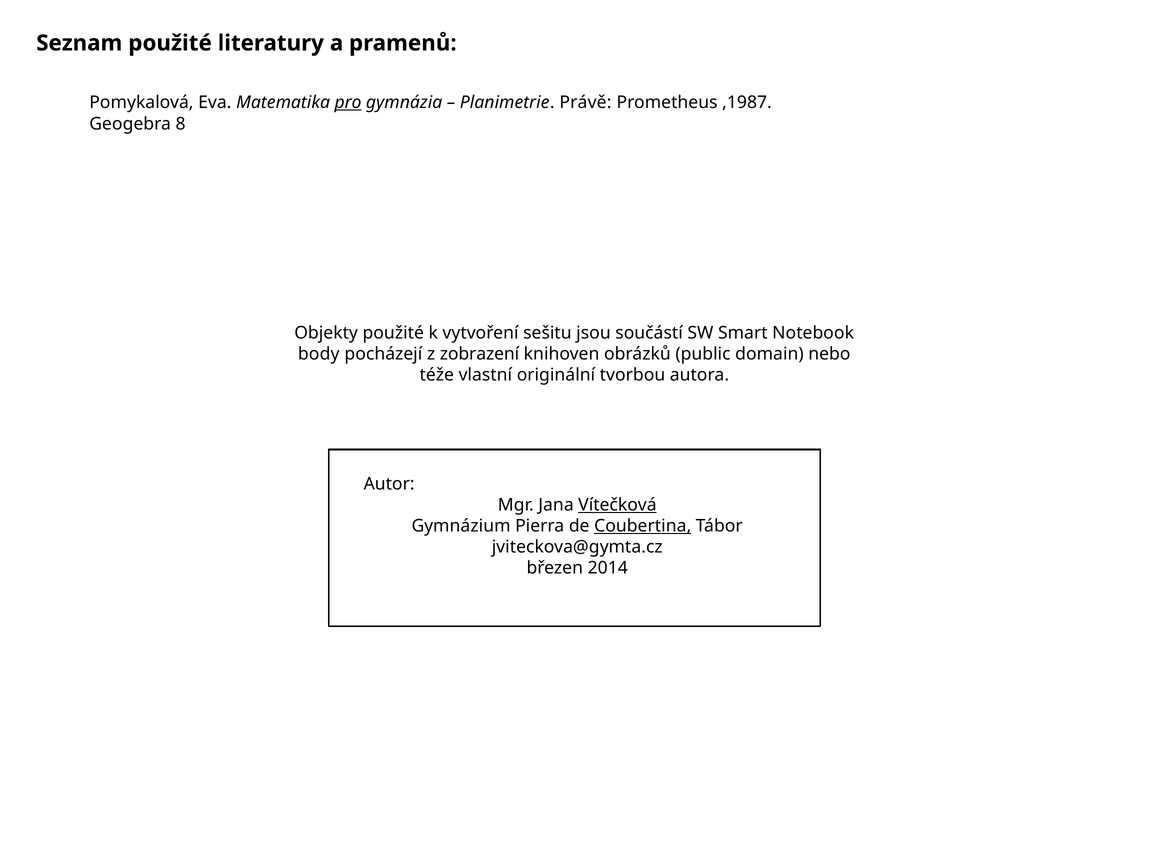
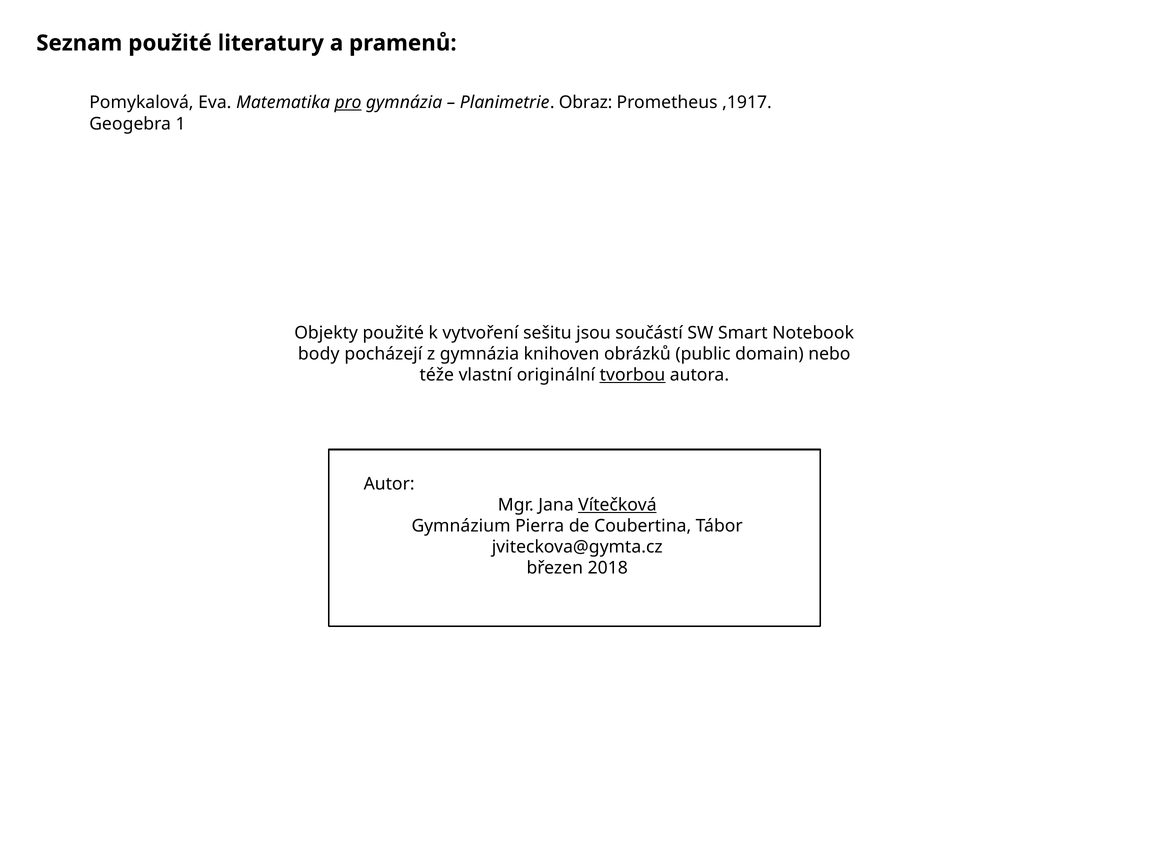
Právě: Právě -> Obraz
,1987: ,1987 -> ,1917
8: 8 -> 1
z zobrazení: zobrazení -> gymnázia
tvorbou underline: none -> present
Coubertina underline: present -> none
2014: 2014 -> 2018
